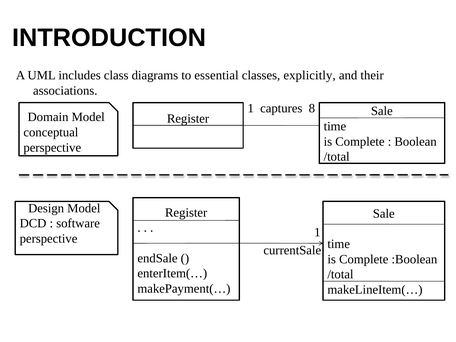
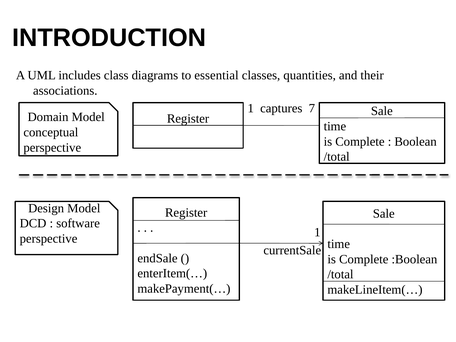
explicitly: explicitly -> quantities
8: 8 -> 7
